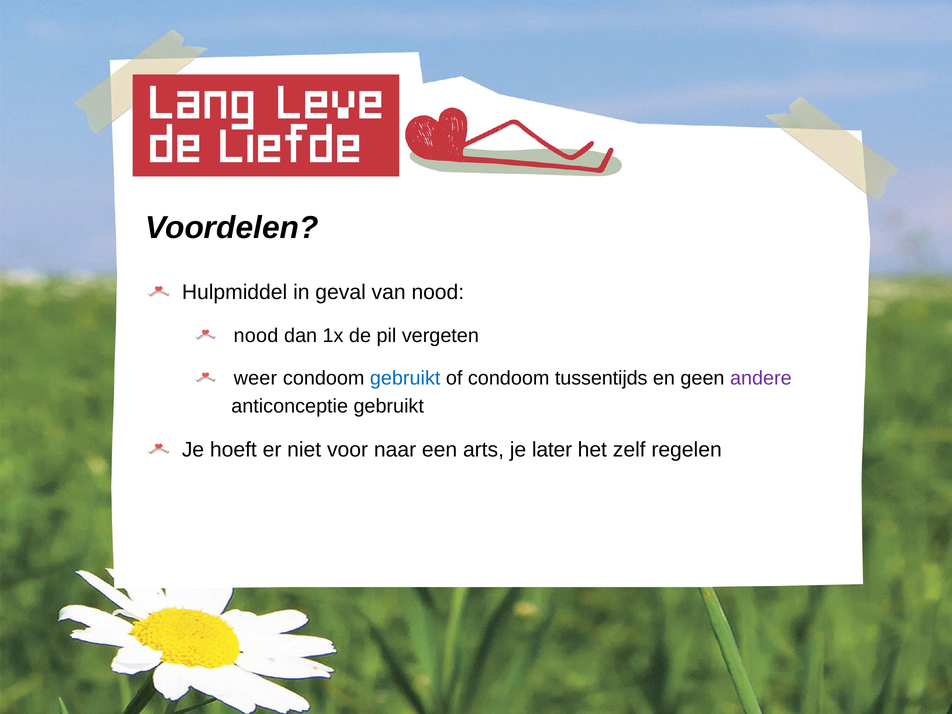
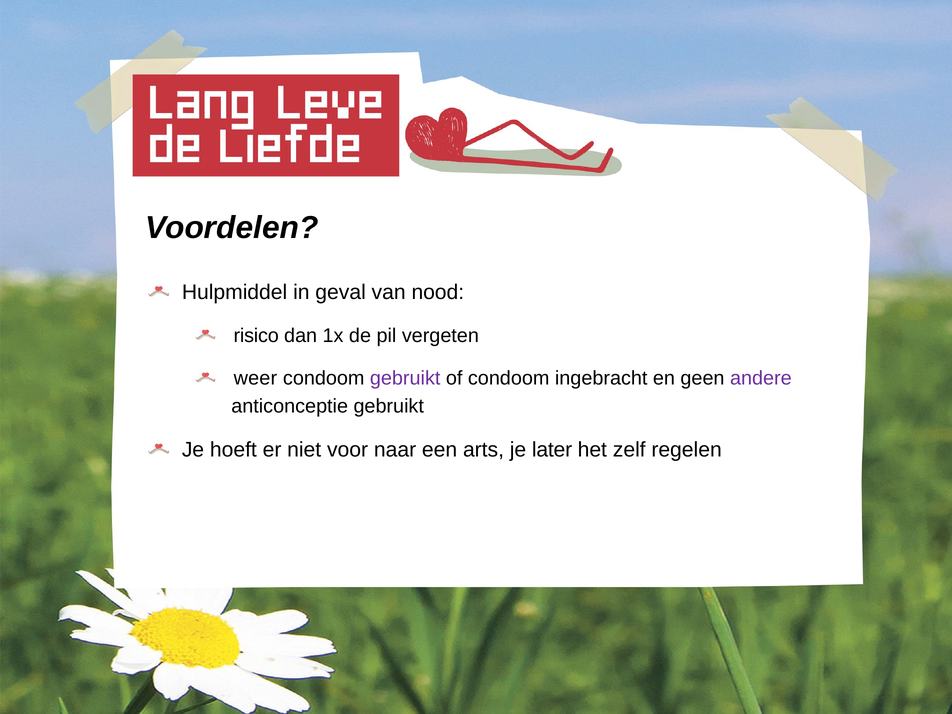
nood at (256, 336): nood -> risico
gebruikt at (405, 378) colour: blue -> purple
tussentijds: tussentijds -> ingebracht
